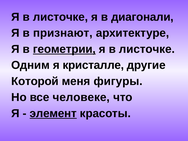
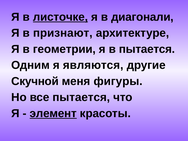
листочке at (60, 17) underline: none -> present
геометрии underline: present -> none
листочке at (147, 49): листочке -> пытается
кристалле: кристалле -> являются
Которой: Которой -> Скучной
все человеке: человеке -> пытается
